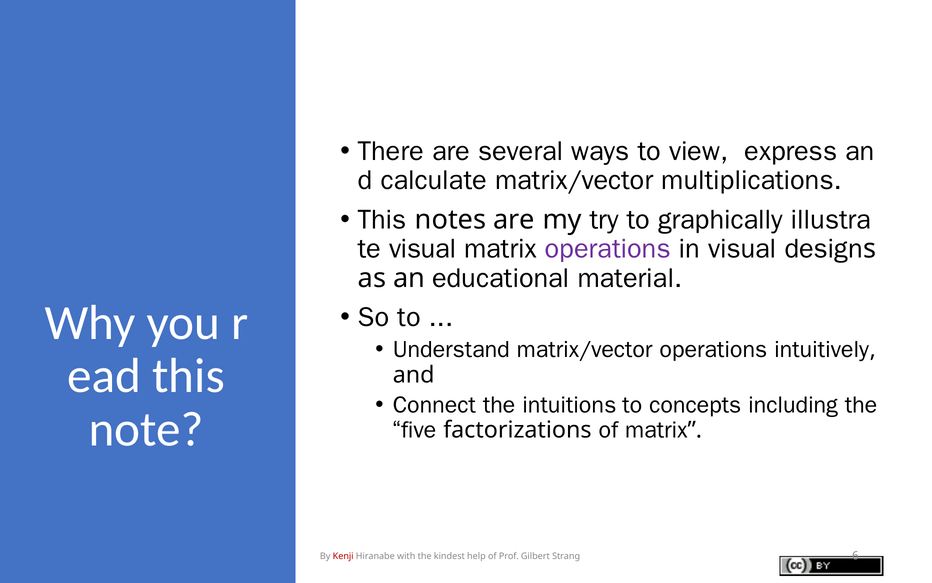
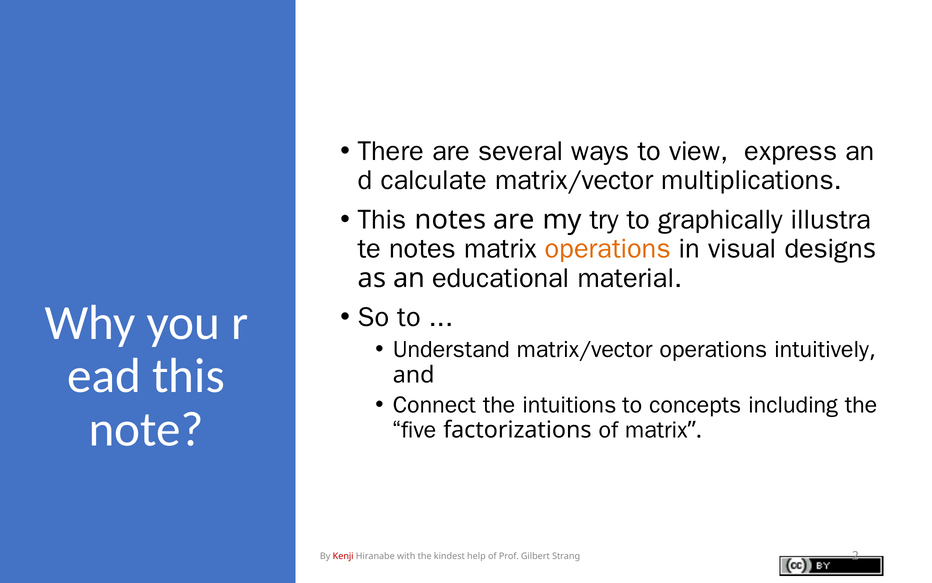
visual at (423, 249): visual -> notes
operations at (608, 249) colour: purple -> orange
6: 6 -> 2
